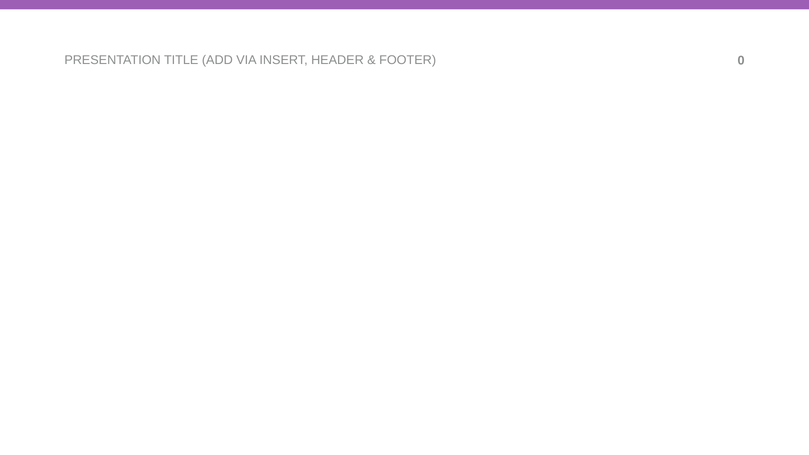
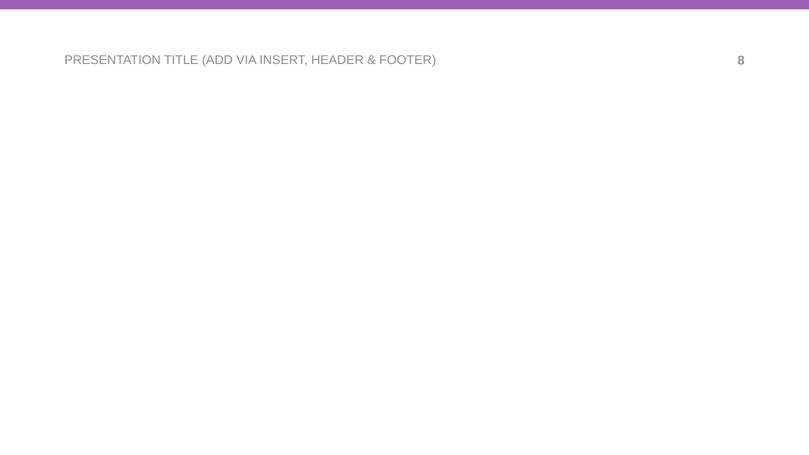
0: 0 -> 8
